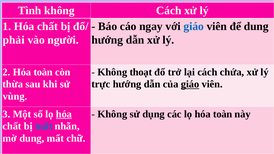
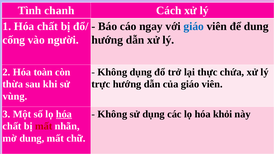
Tình không: không -> chanh
phải: phải -> cống
Không thoạt: thoạt -> dụng
lại cách: cách -> thực
giáo at (190, 84) underline: present -> none
lọ hóa toàn: toàn -> khỏi
mất at (44, 126) colour: blue -> red
